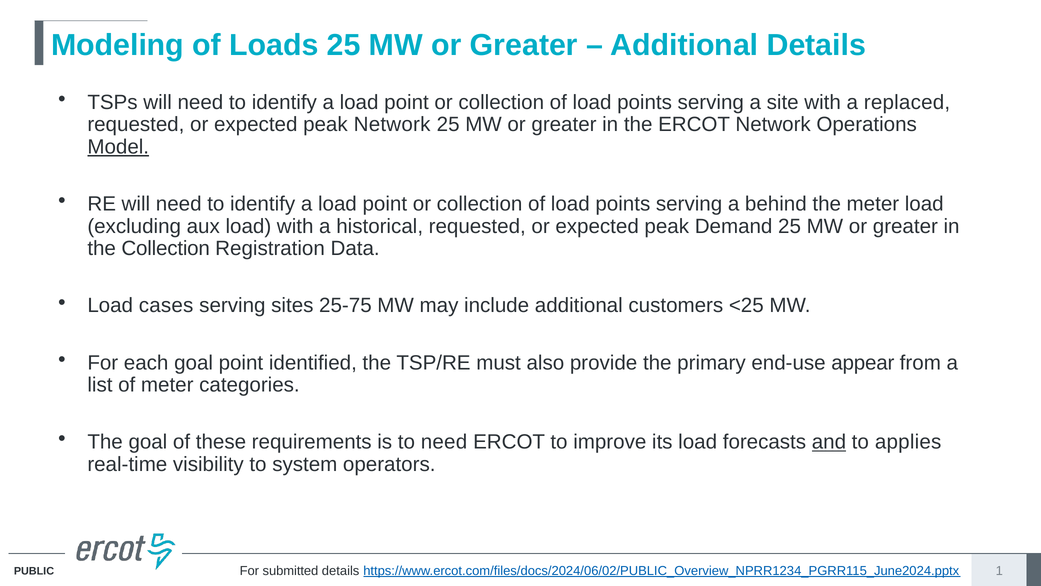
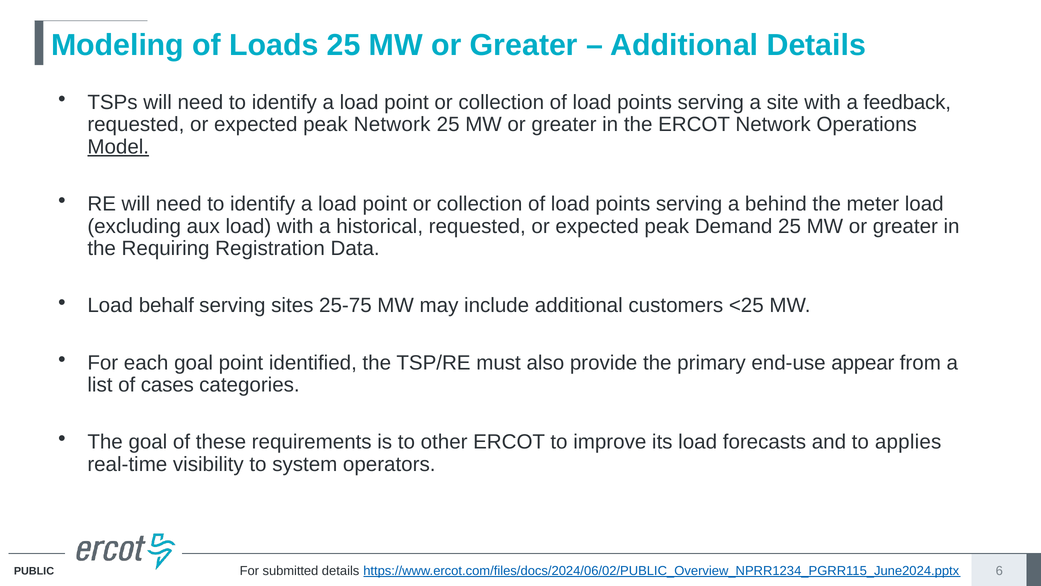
replaced: replaced -> feedback
the Collection: Collection -> Requiring
cases: cases -> behalf
of meter: meter -> cases
to need: need -> other
and underline: present -> none
1: 1 -> 6
